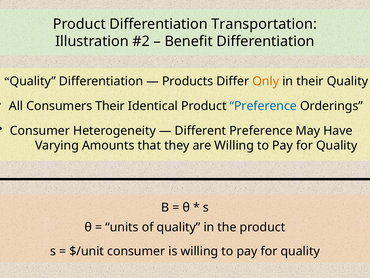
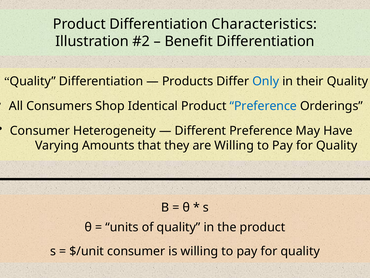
Transportation: Transportation -> Characteristics
Only colour: orange -> blue
Consumers Their: Their -> Shop
